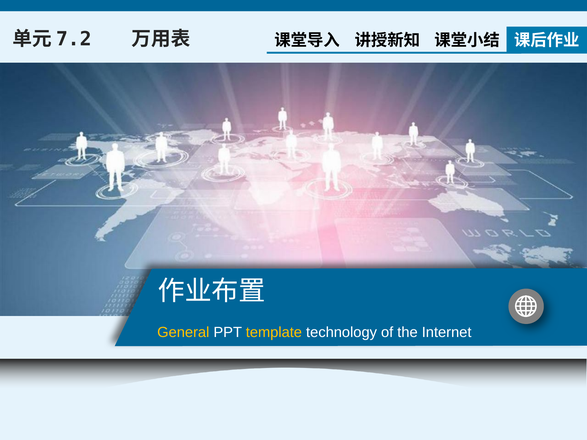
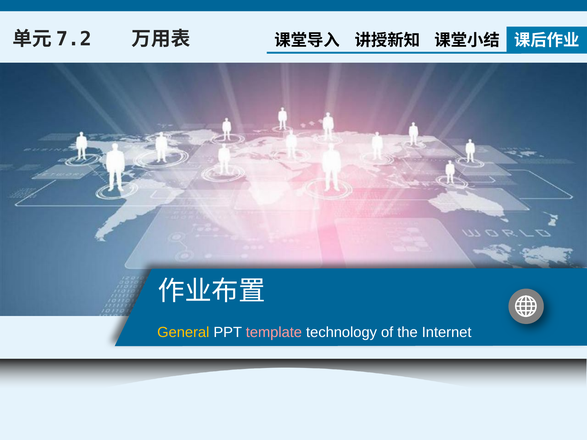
template colour: yellow -> pink
